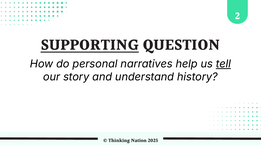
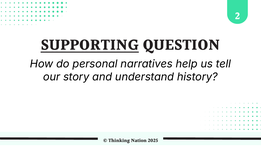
tell underline: present -> none
